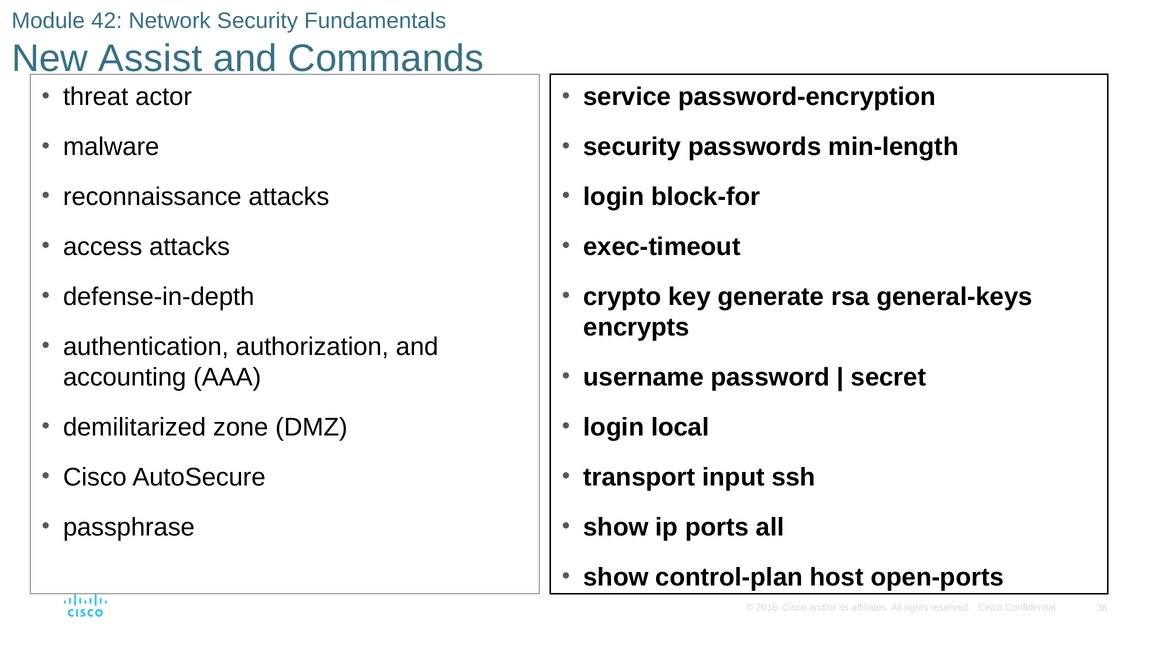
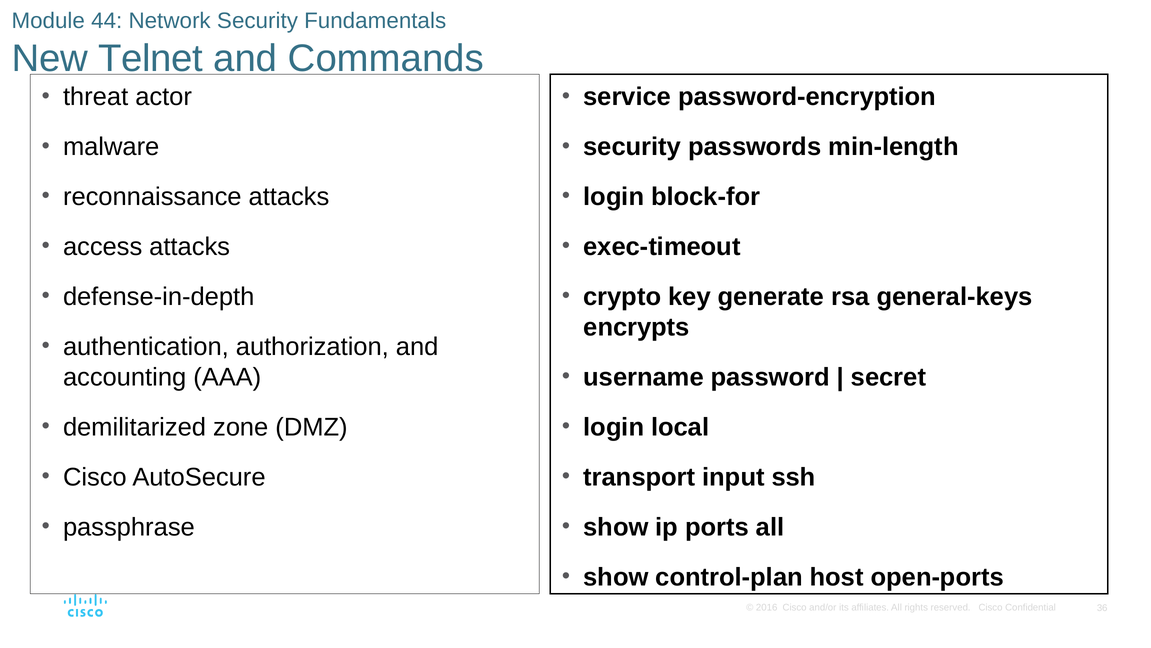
42: 42 -> 44
Assist: Assist -> Telnet
